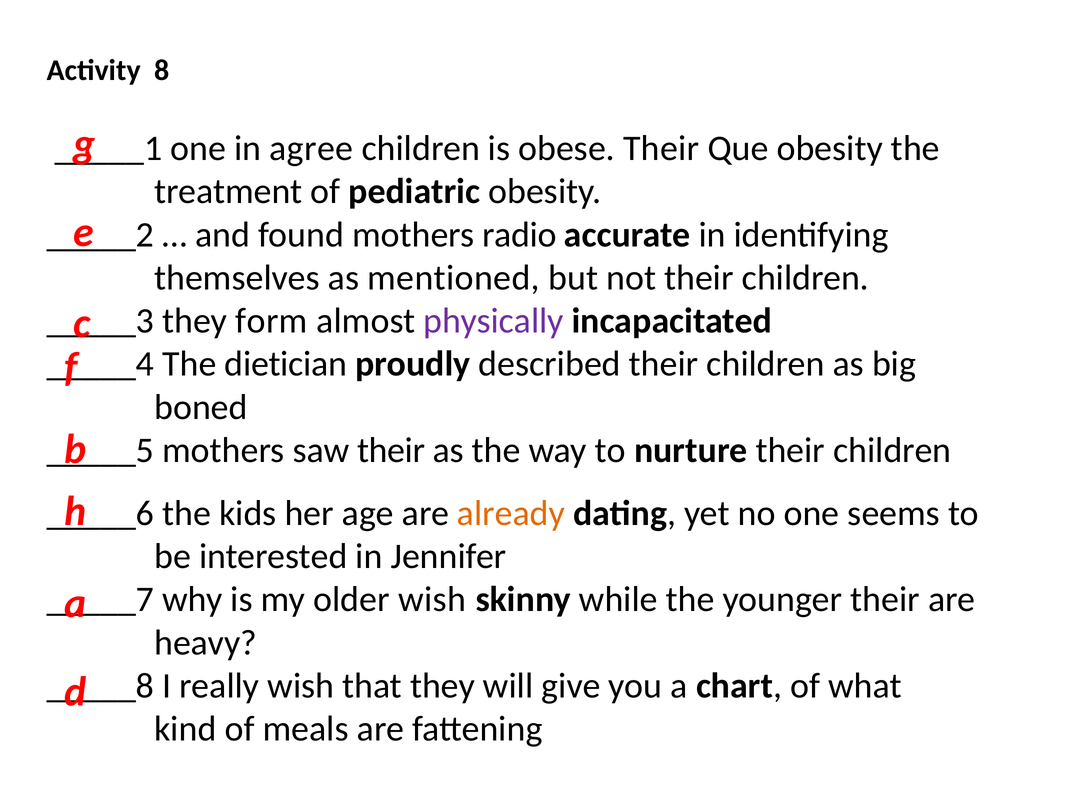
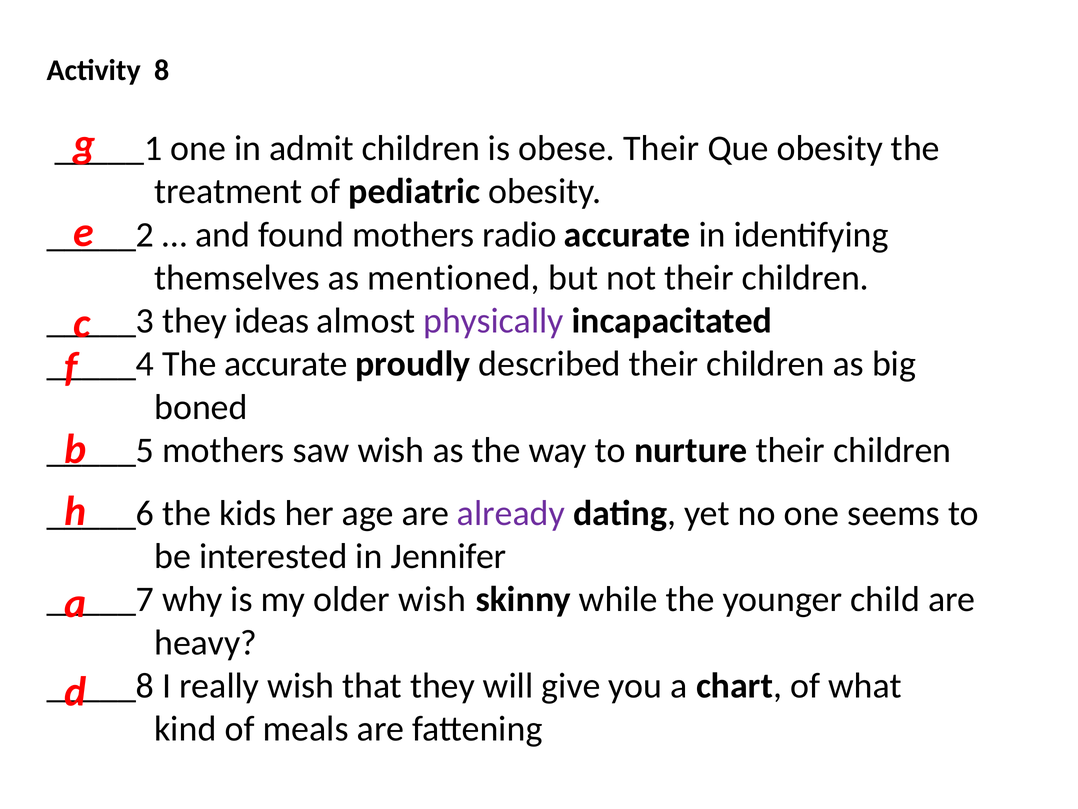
agree: agree -> admit
form: form -> ideas
The dietician: dietician -> accurate
saw their: their -> wish
already colour: orange -> purple
younger their: their -> child
